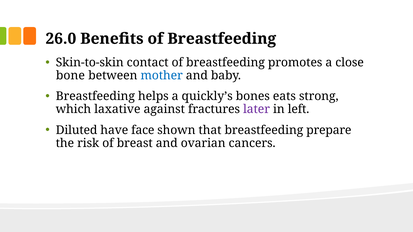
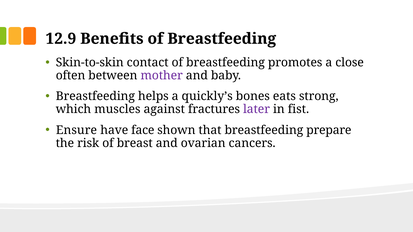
26.0: 26.0 -> 12.9
bone: bone -> often
mother colour: blue -> purple
laxative: laxative -> muscles
left: left -> fist
Diluted: Diluted -> Ensure
